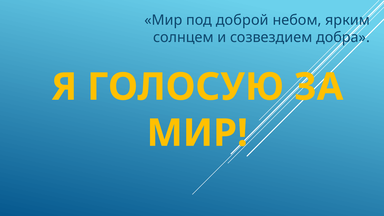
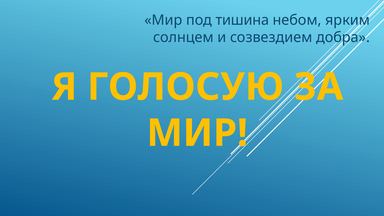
доброй: доброй -> тишина
